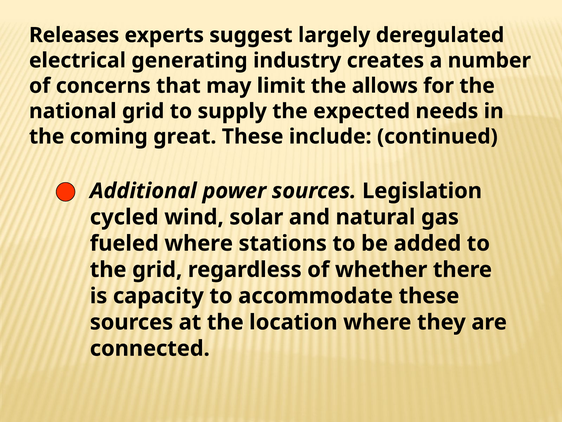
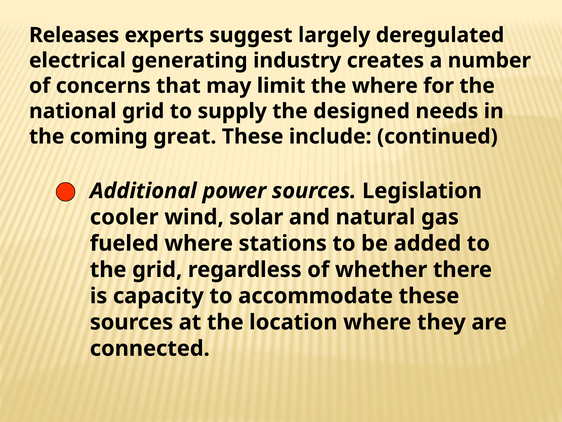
the allows: allows -> where
expected: expected -> designed
cycled: cycled -> cooler
